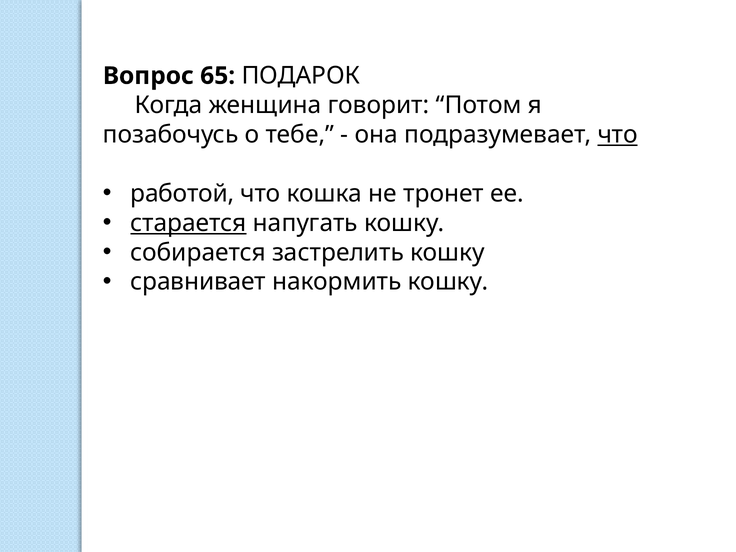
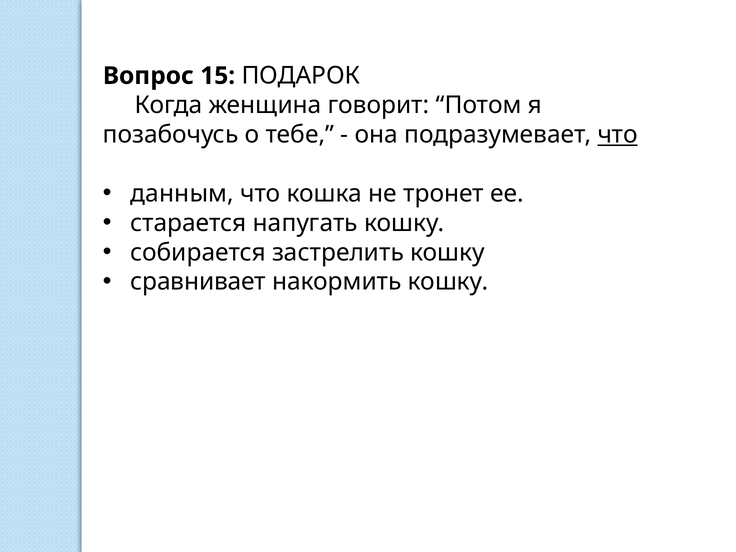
65: 65 -> 15
работой: работой -> данным
старается underline: present -> none
